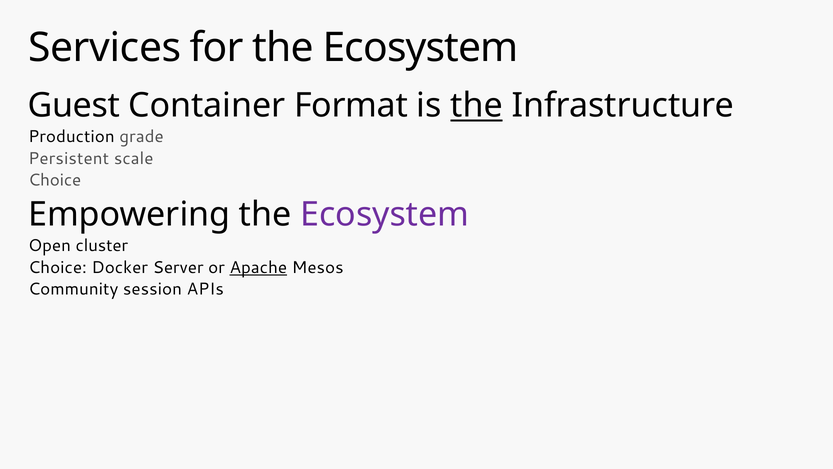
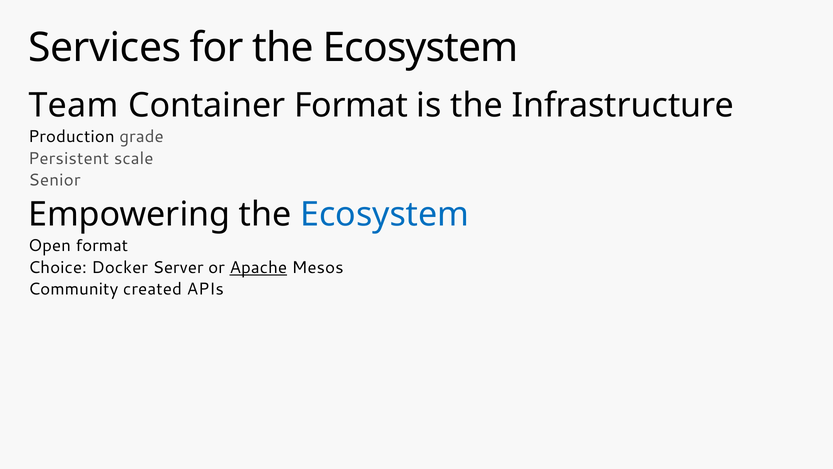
Guest: Guest -> Team
the at (477, 106) underline: present -> none
Choice at (55, 180): Choice -> Senior
Ecosystem at (385, 214) colour: purple -> blue
Open cluster: cluster -> format
session: session -> created
